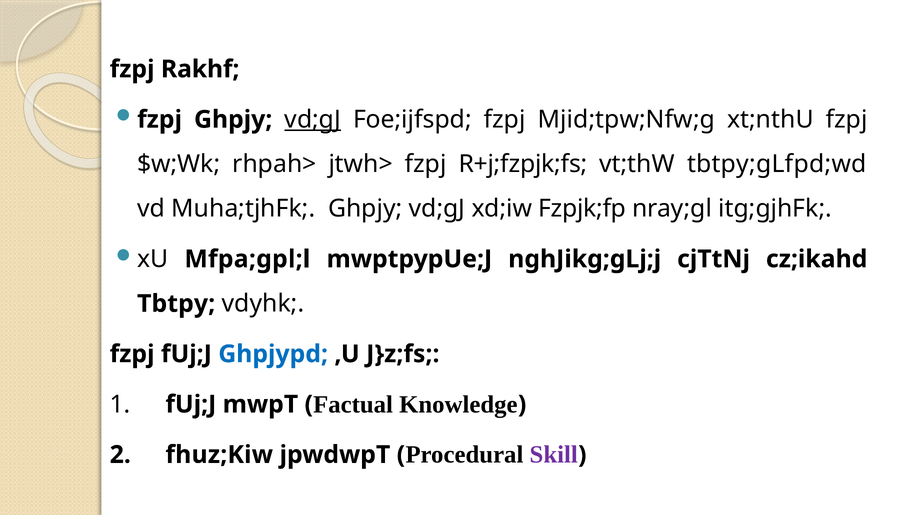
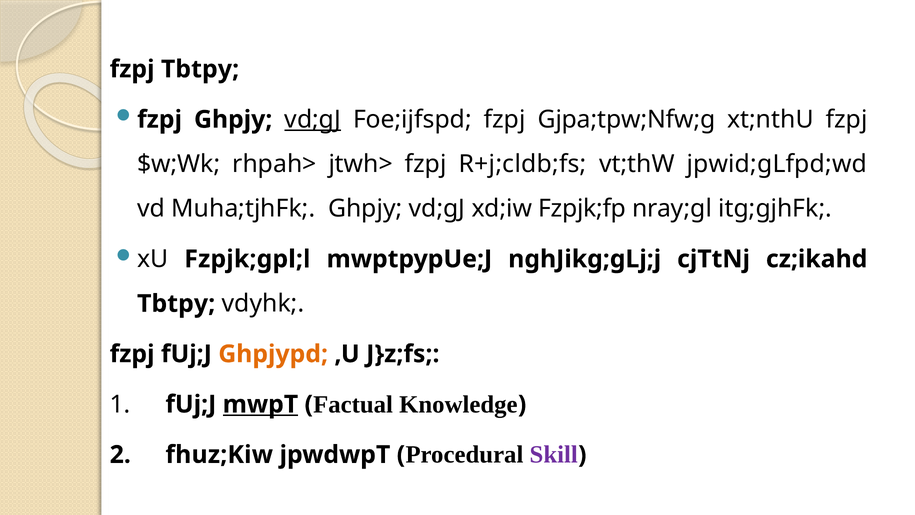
fzpj Rakhf: Rakhf -> Tbtpy
Mjid;tpw;Nfw;g: Mjid;tpw;Nfw;g -> Gjpa;tpw;Nfw;g
R+j;fzpjk;fs: R+j;fzpjk;fs -> R+j;cldb;fs
tbtpy;gLfpd;wd: tbtpy;gLfpd;wd -> jpwid;gLfpd;wd
Mfpa;gpl;l: Mfpa;gpl;l -> Fzpjk;gpl;l
Ghpjypd colour: blue -> orange
mwpT underline: none -> present
